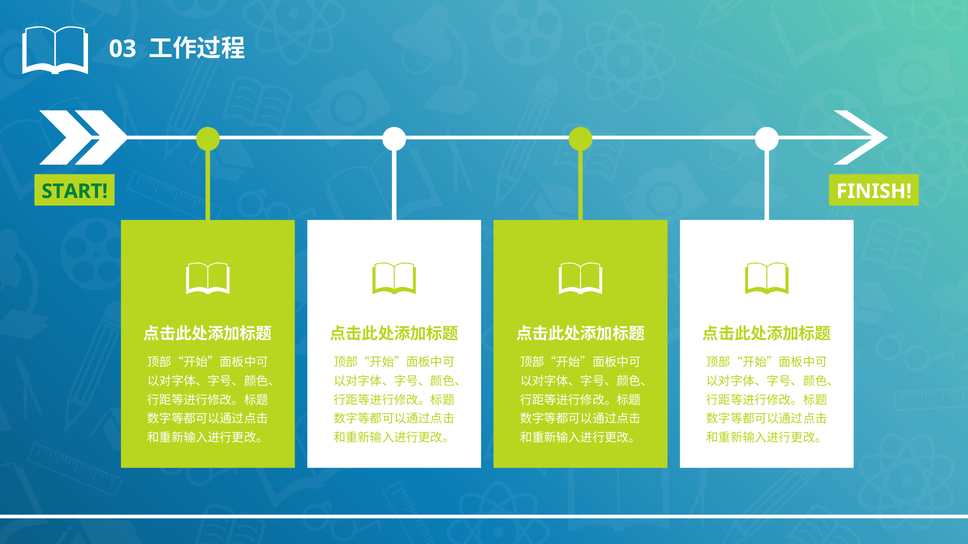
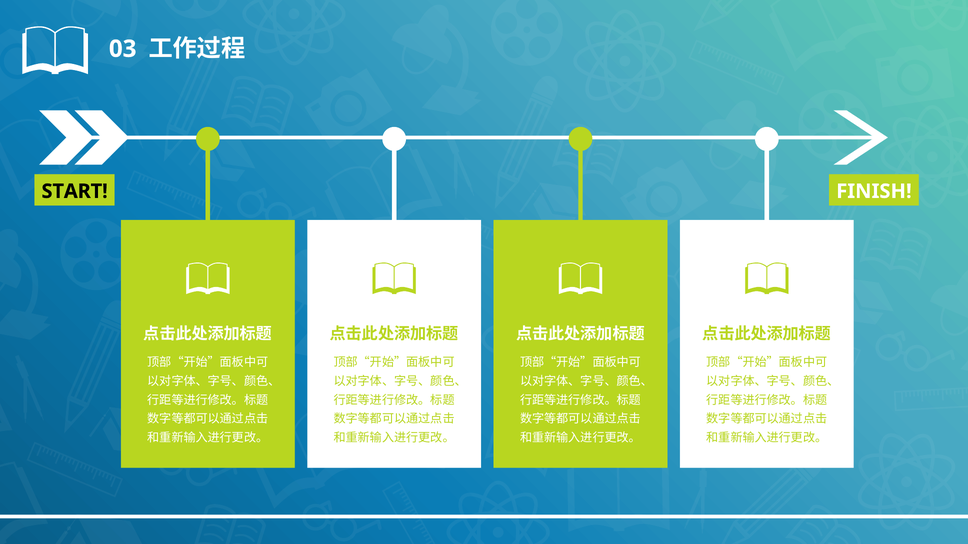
START colour: green -> black
